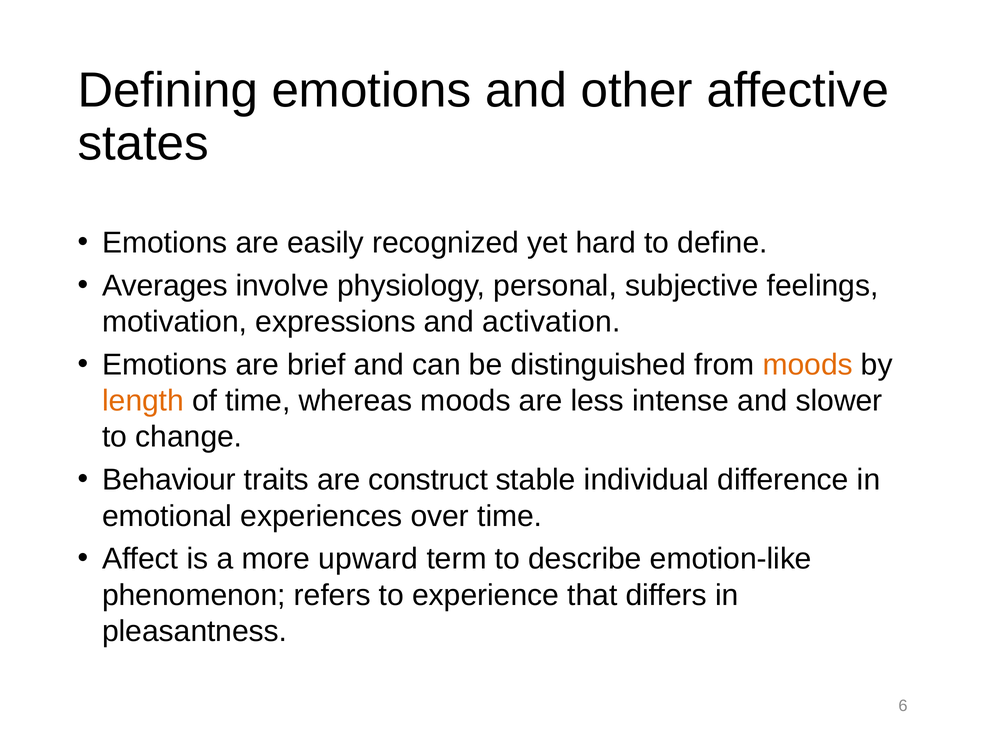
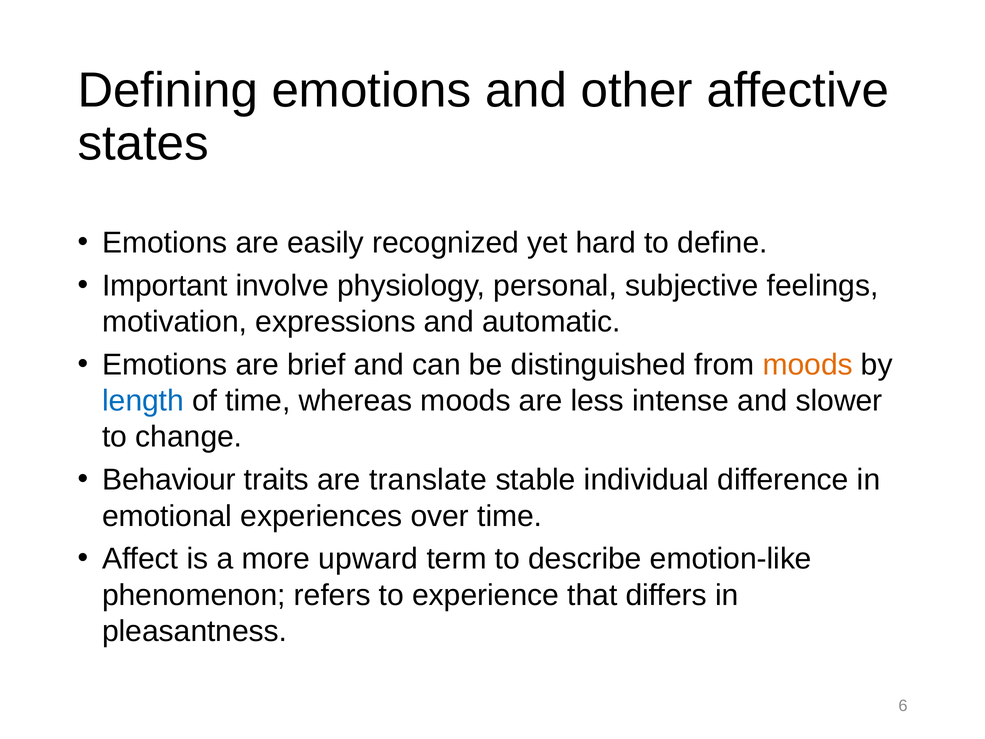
Averages: Averages -> Important
activation: activation -> automatic
length colour: orange -> blue
construct: construct -> translate
